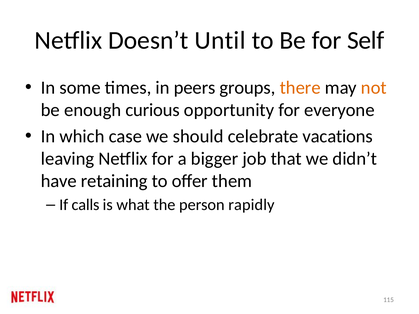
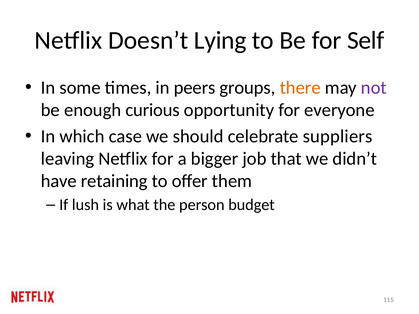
Until: Until -> Lying
not colour: orange -> purple
vacations: vacations -> suppliers
calls: calls -> lush
rapidly: rapidly -> budget
